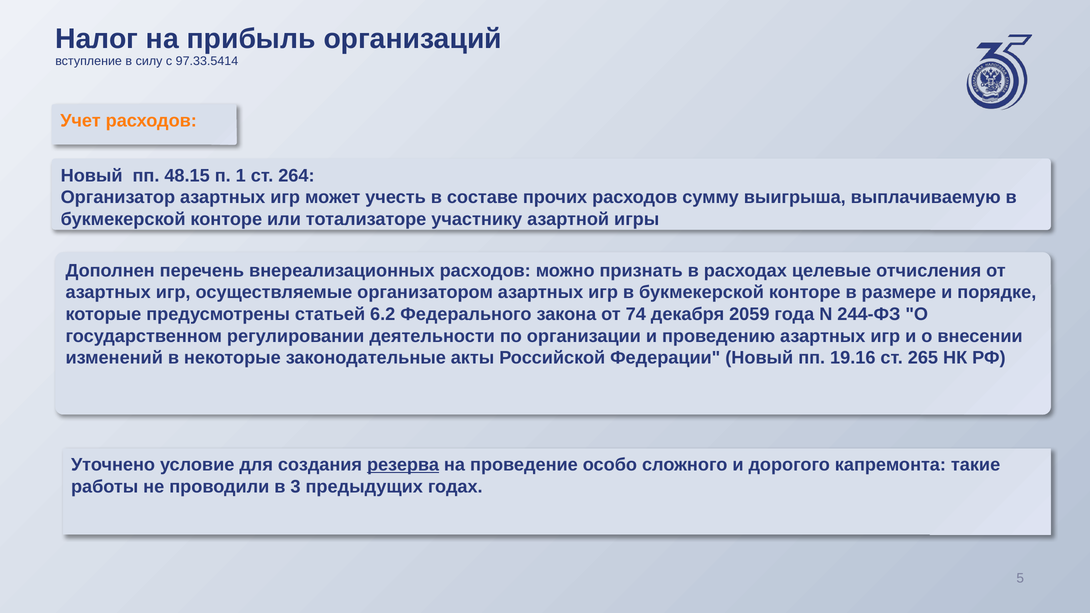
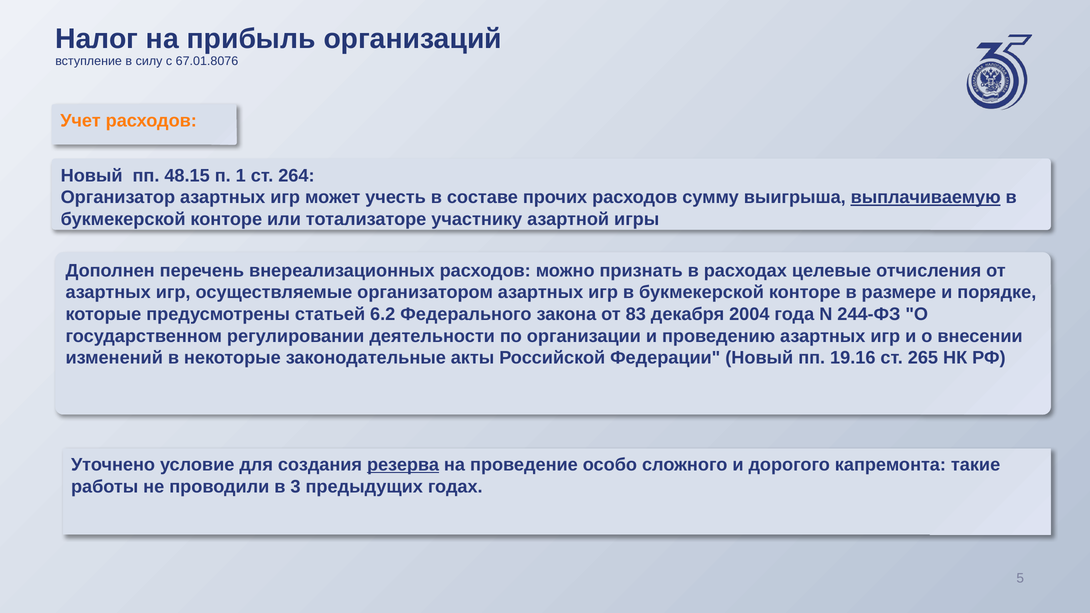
97.33.5414: 97.33.5414 -> 67.01.8076
выплачиваемую underline: none -> present
74: 74 -> 83
2059: 2059 -> 2004
